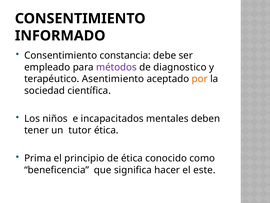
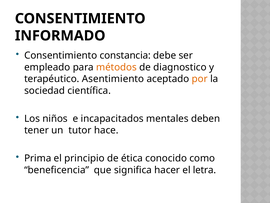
métodos colour: purple -> orange
tutor ética: ética -> hace
este: este -> letra
